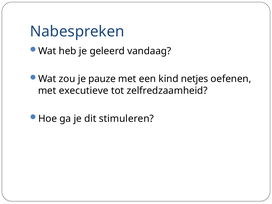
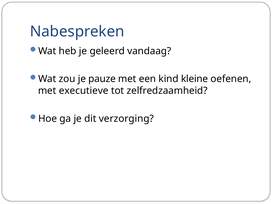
netjes: netjes -> kleine
stimuleren: stimuleren -> verzorging
